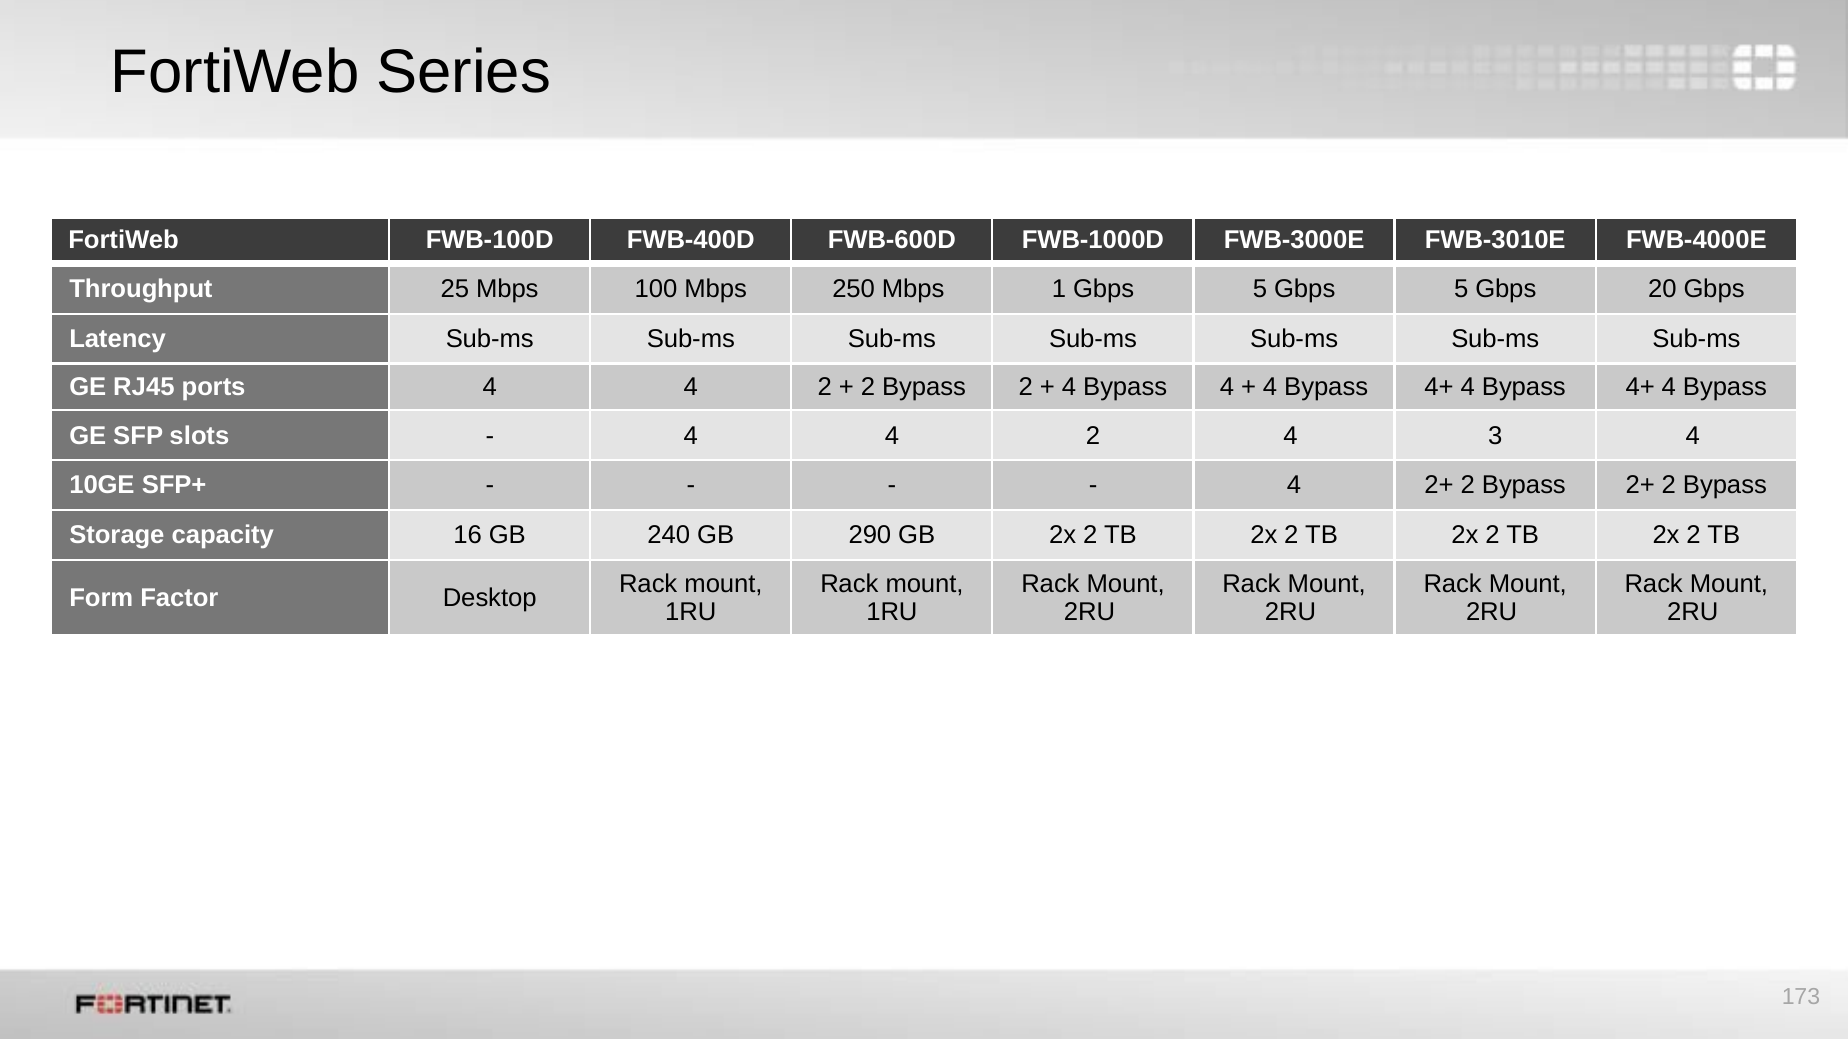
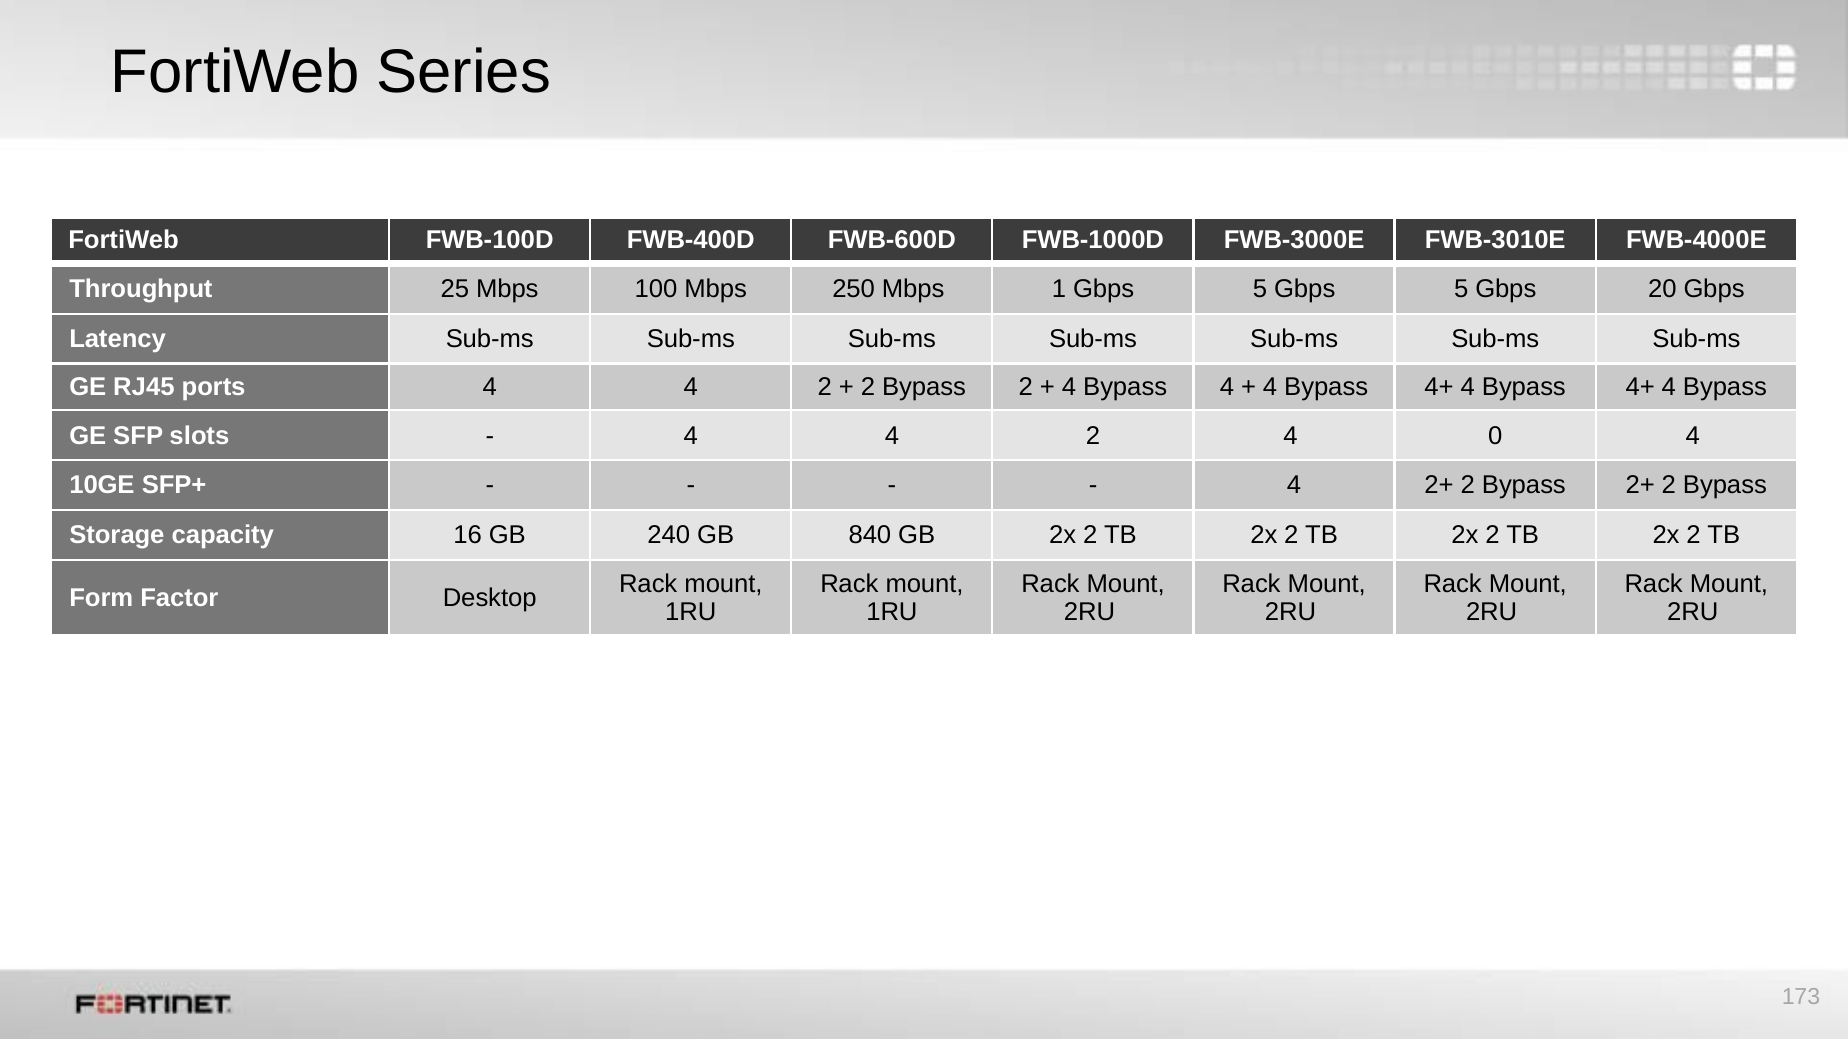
3: 3 -> 0
290: 290 -> 840
